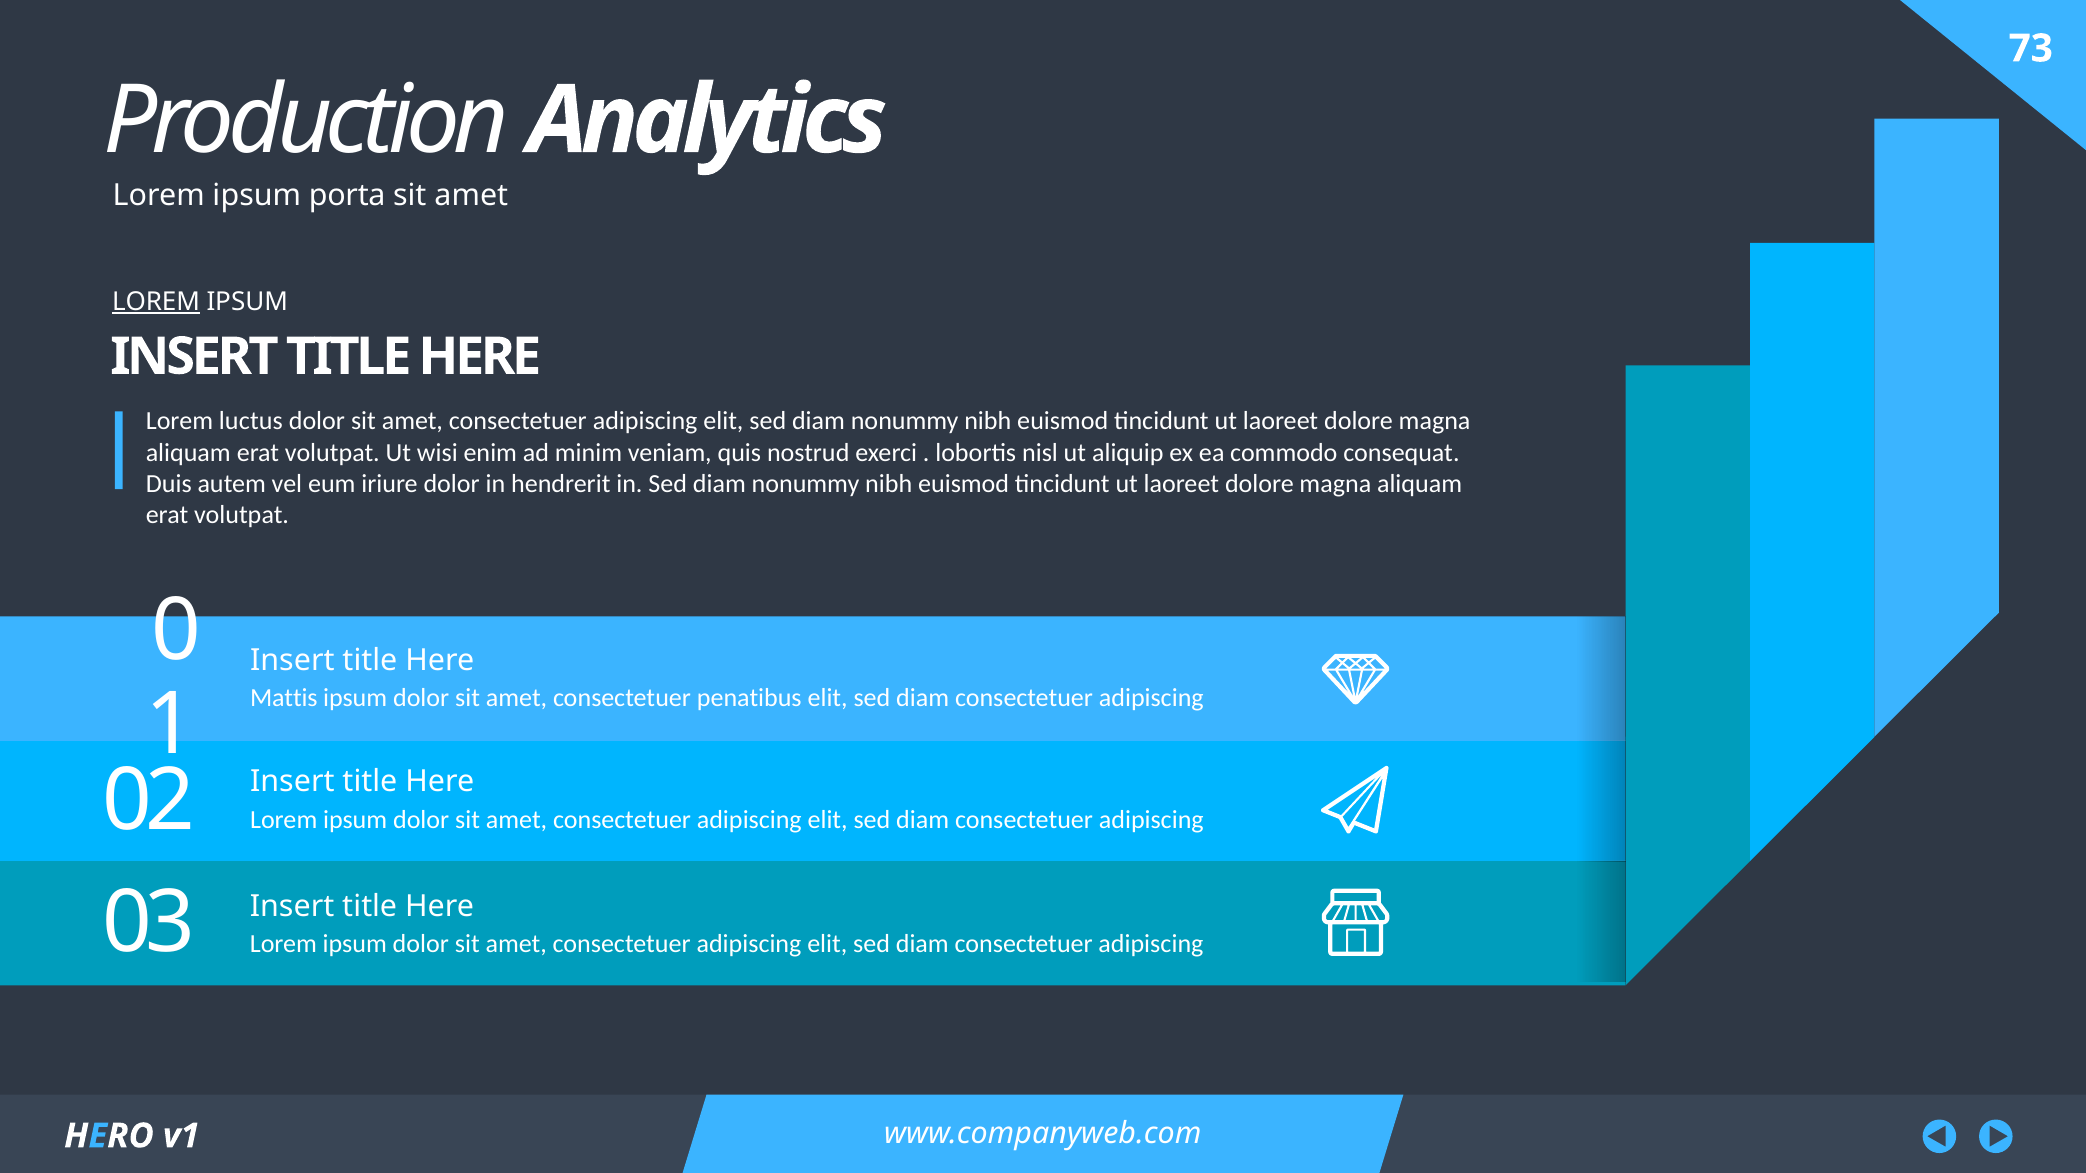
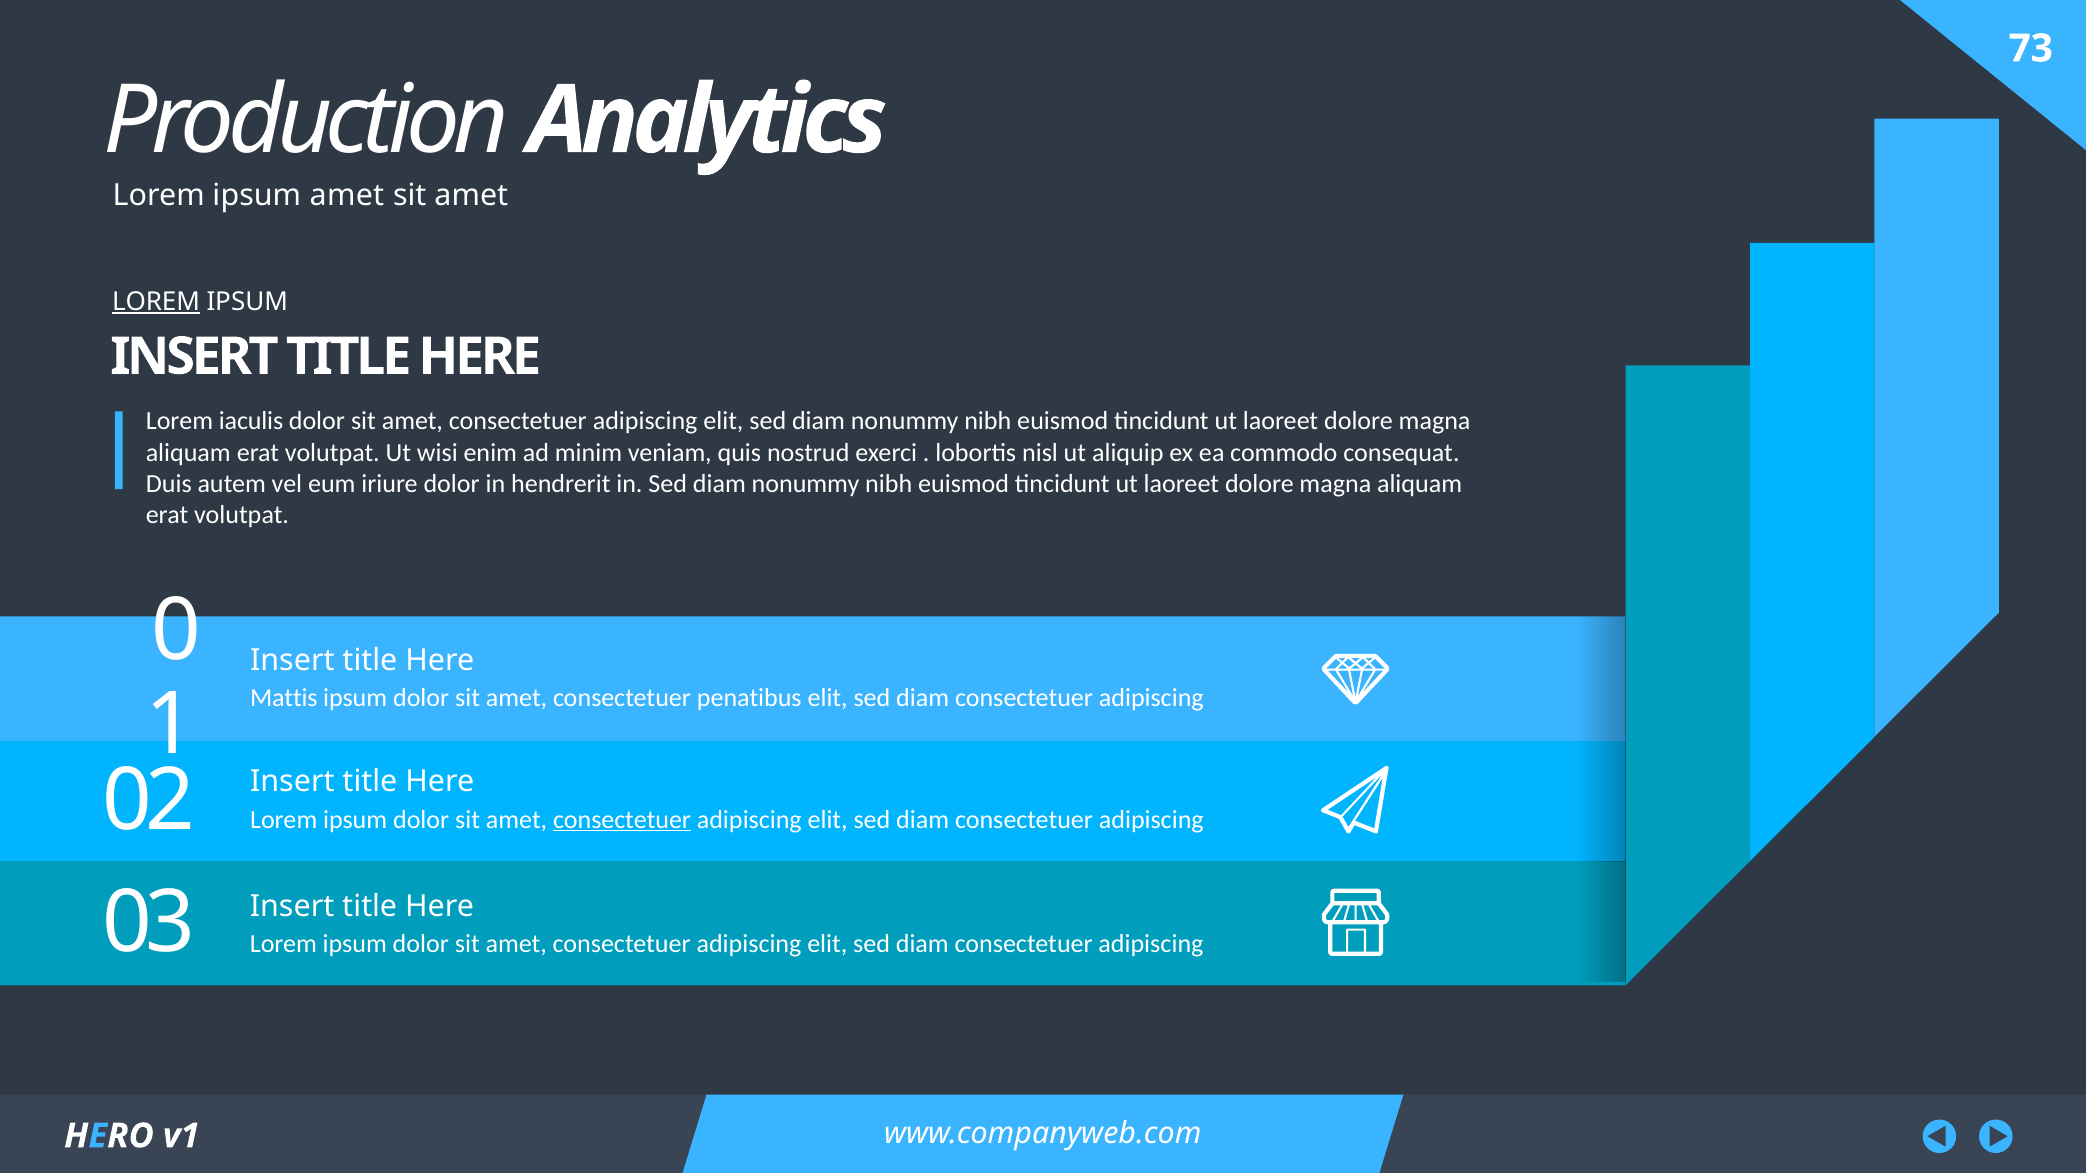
ipsum porta: porta -> amet
luctus: luctus -> iaculis
consectetuer at (622, 820) underline: none -> present
